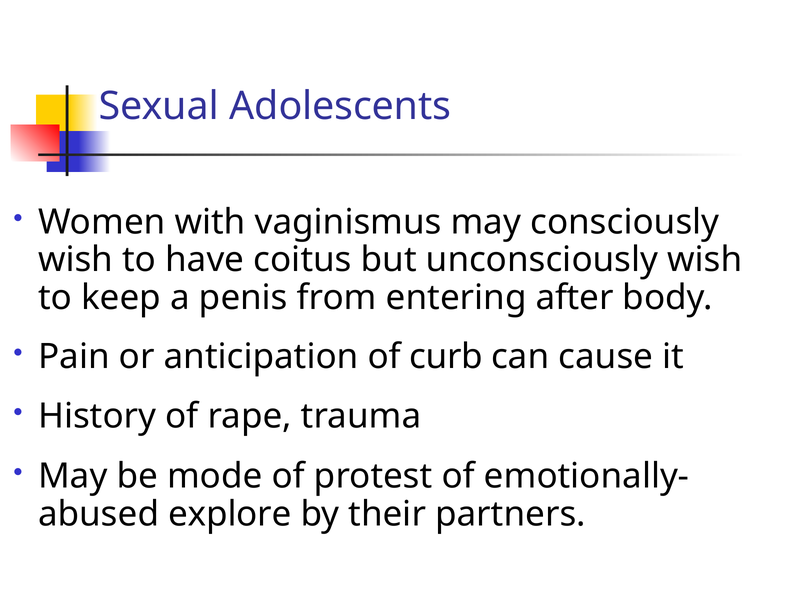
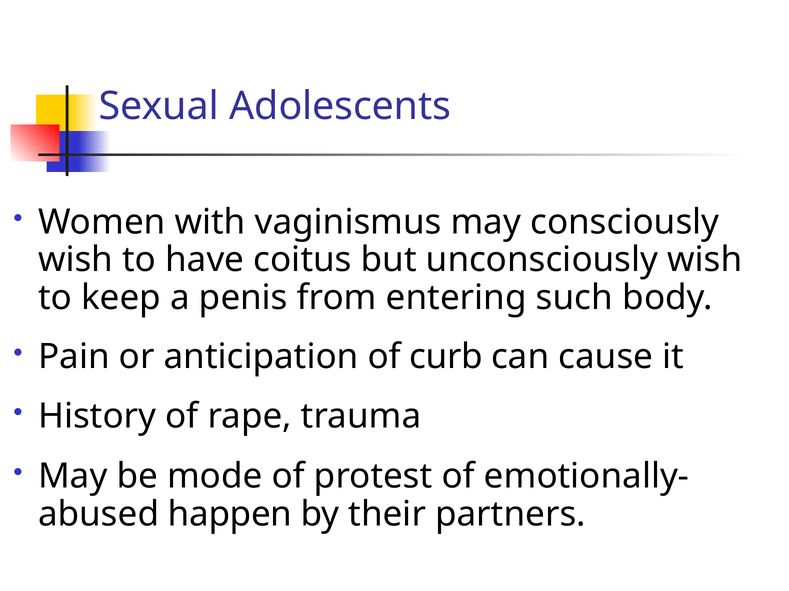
after: after -> such
explore: explore -> happen
